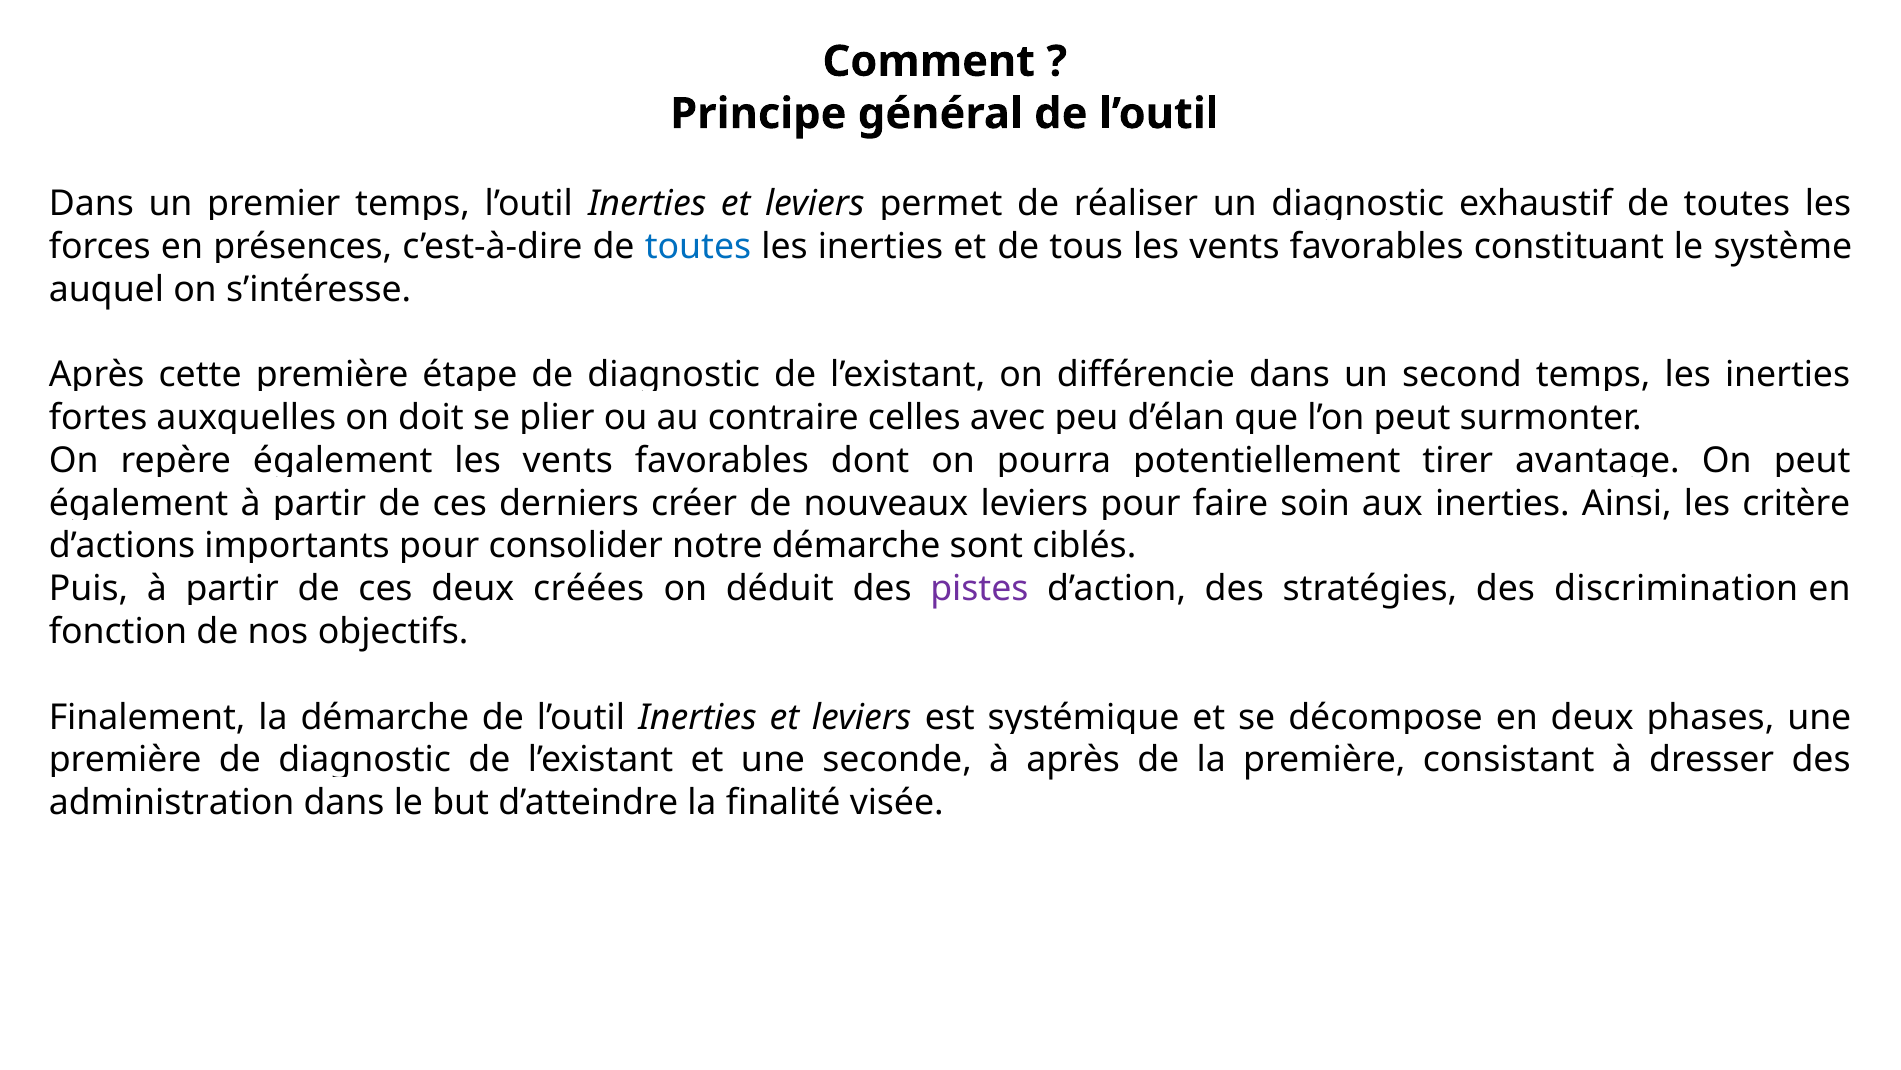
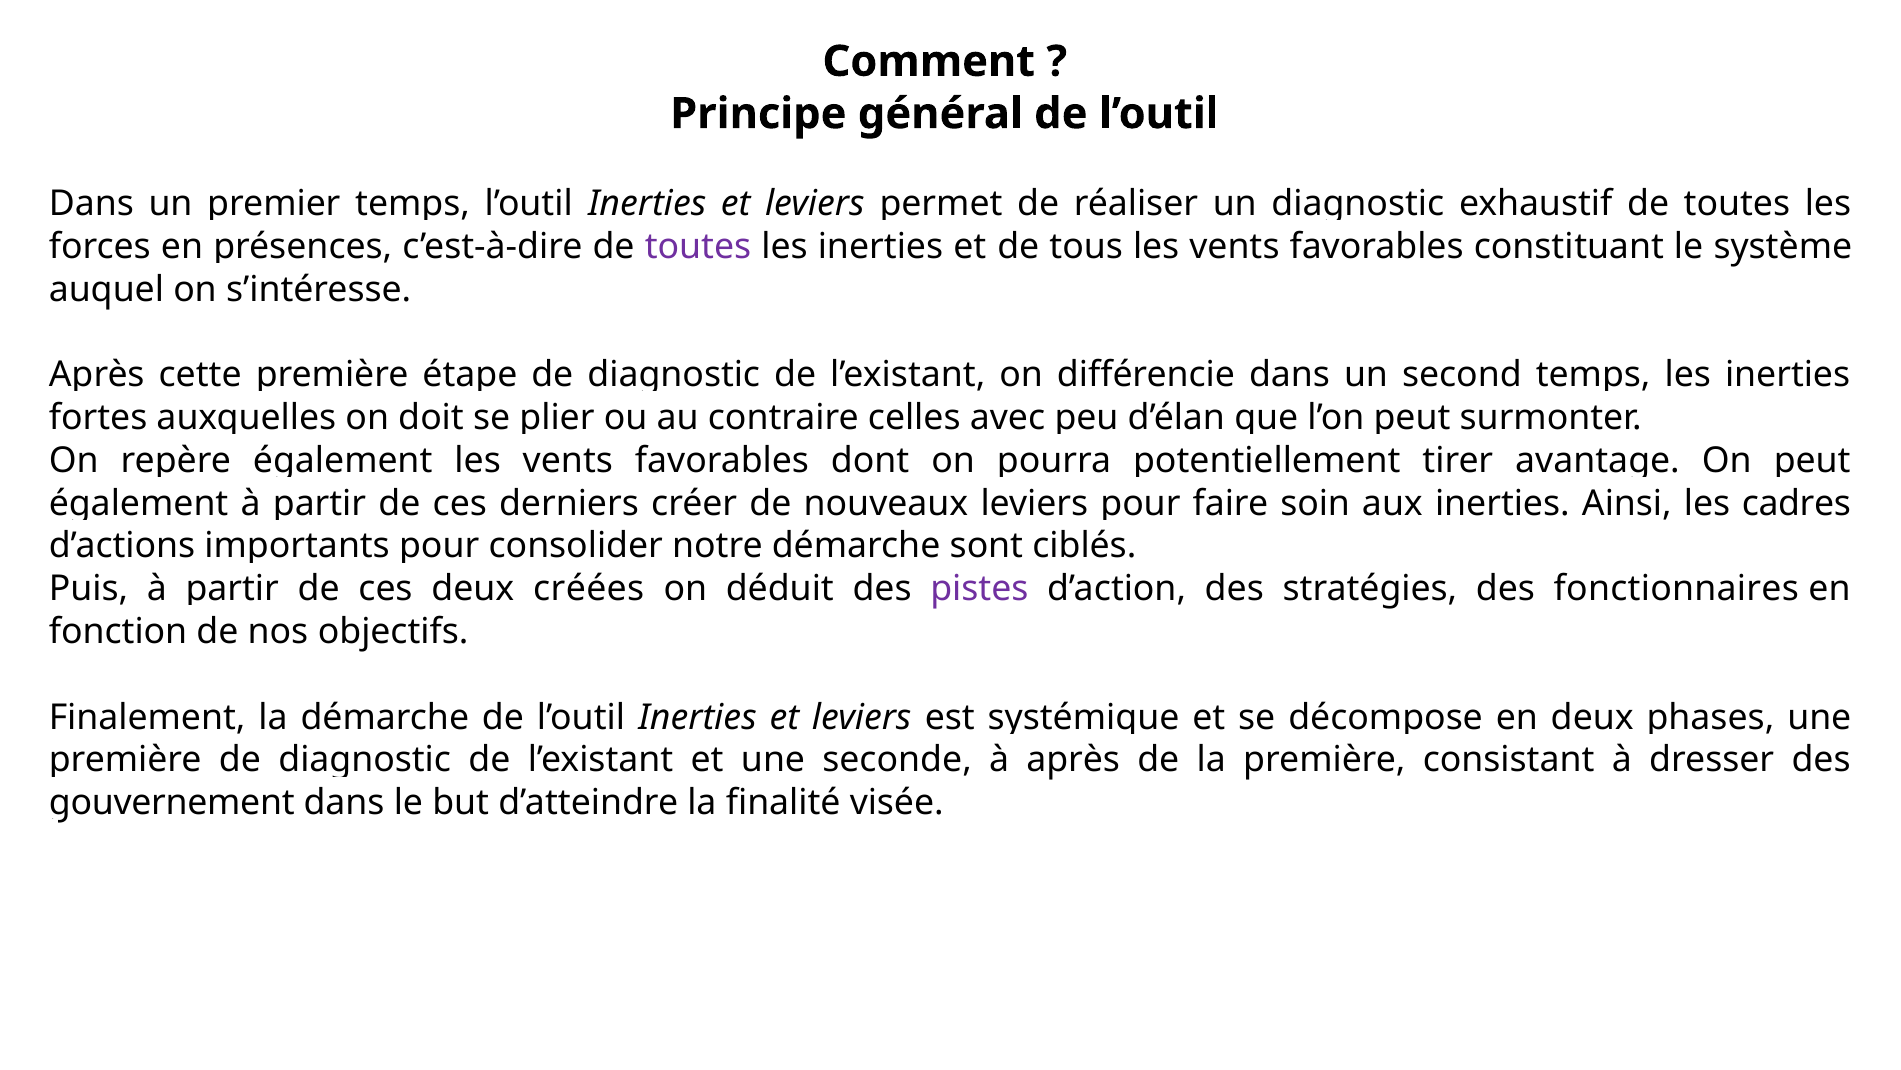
toutes at (698, 246) colour: blue -> purple
critère: critère -> cadres
discrimination: discrimination -> fonctionnaires
administration: administration -> gouvernement
